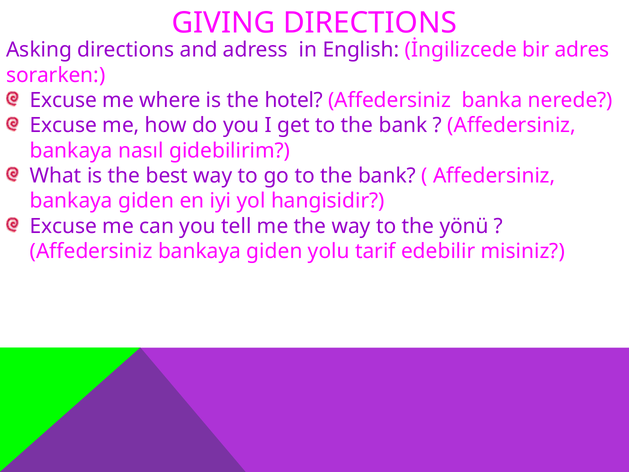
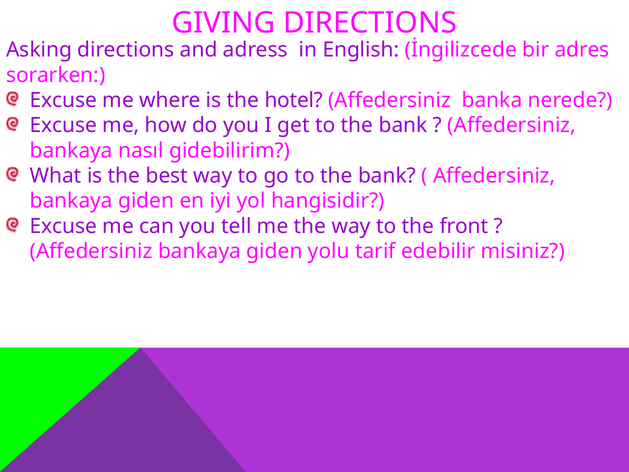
yönü: yönü -> front
